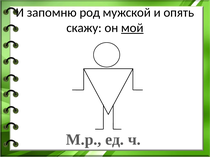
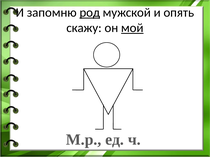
род underline: none -> present
